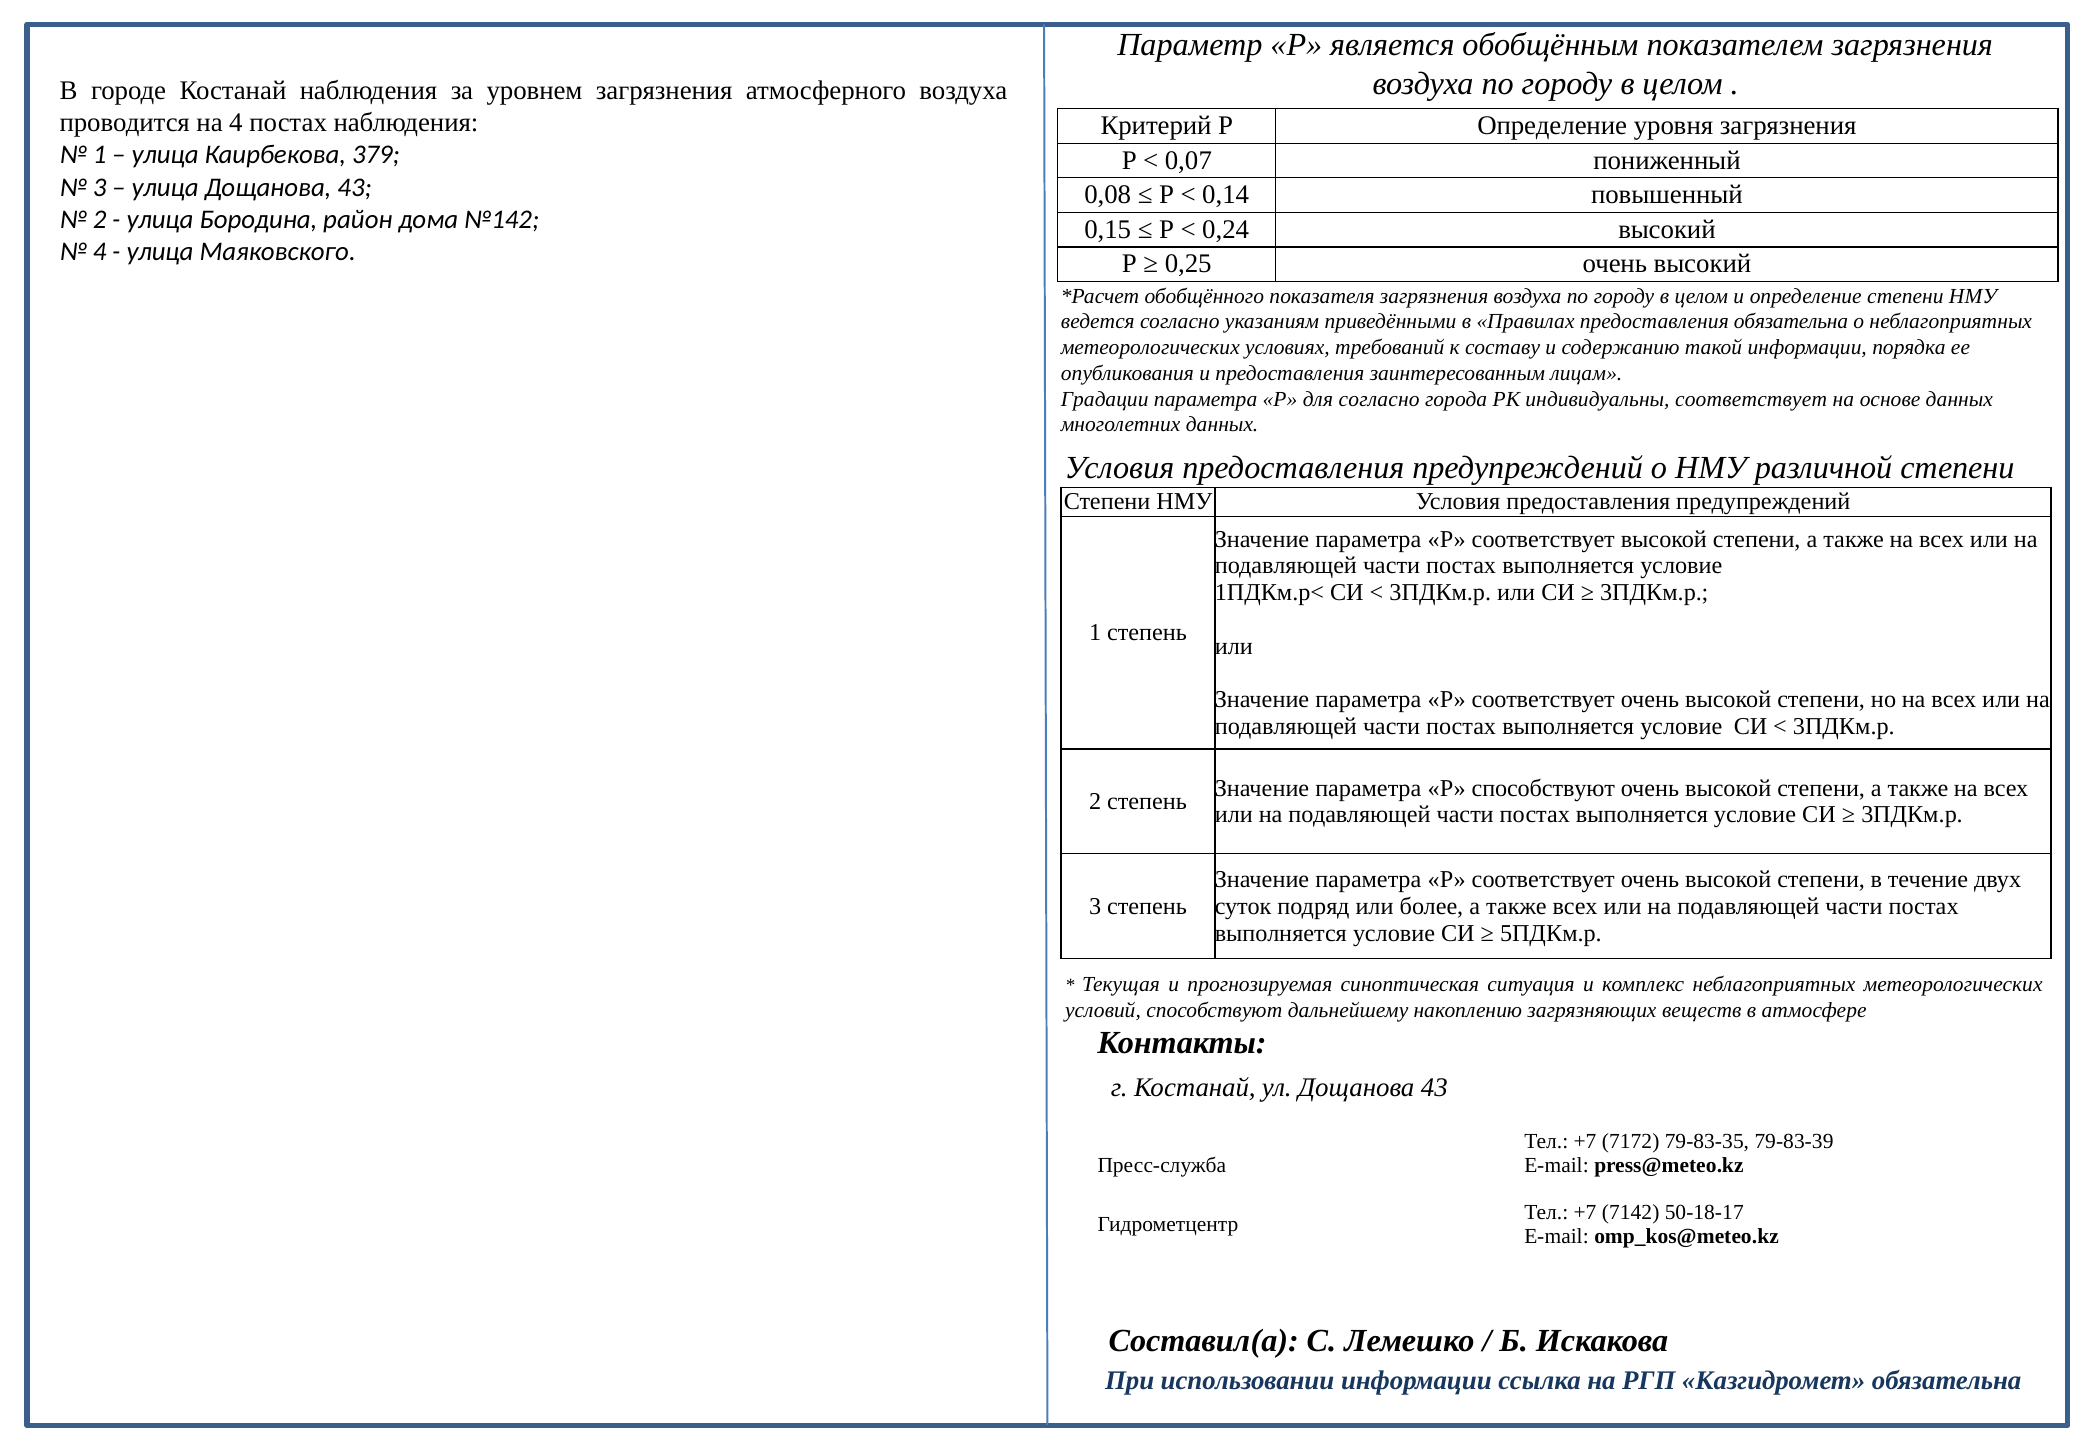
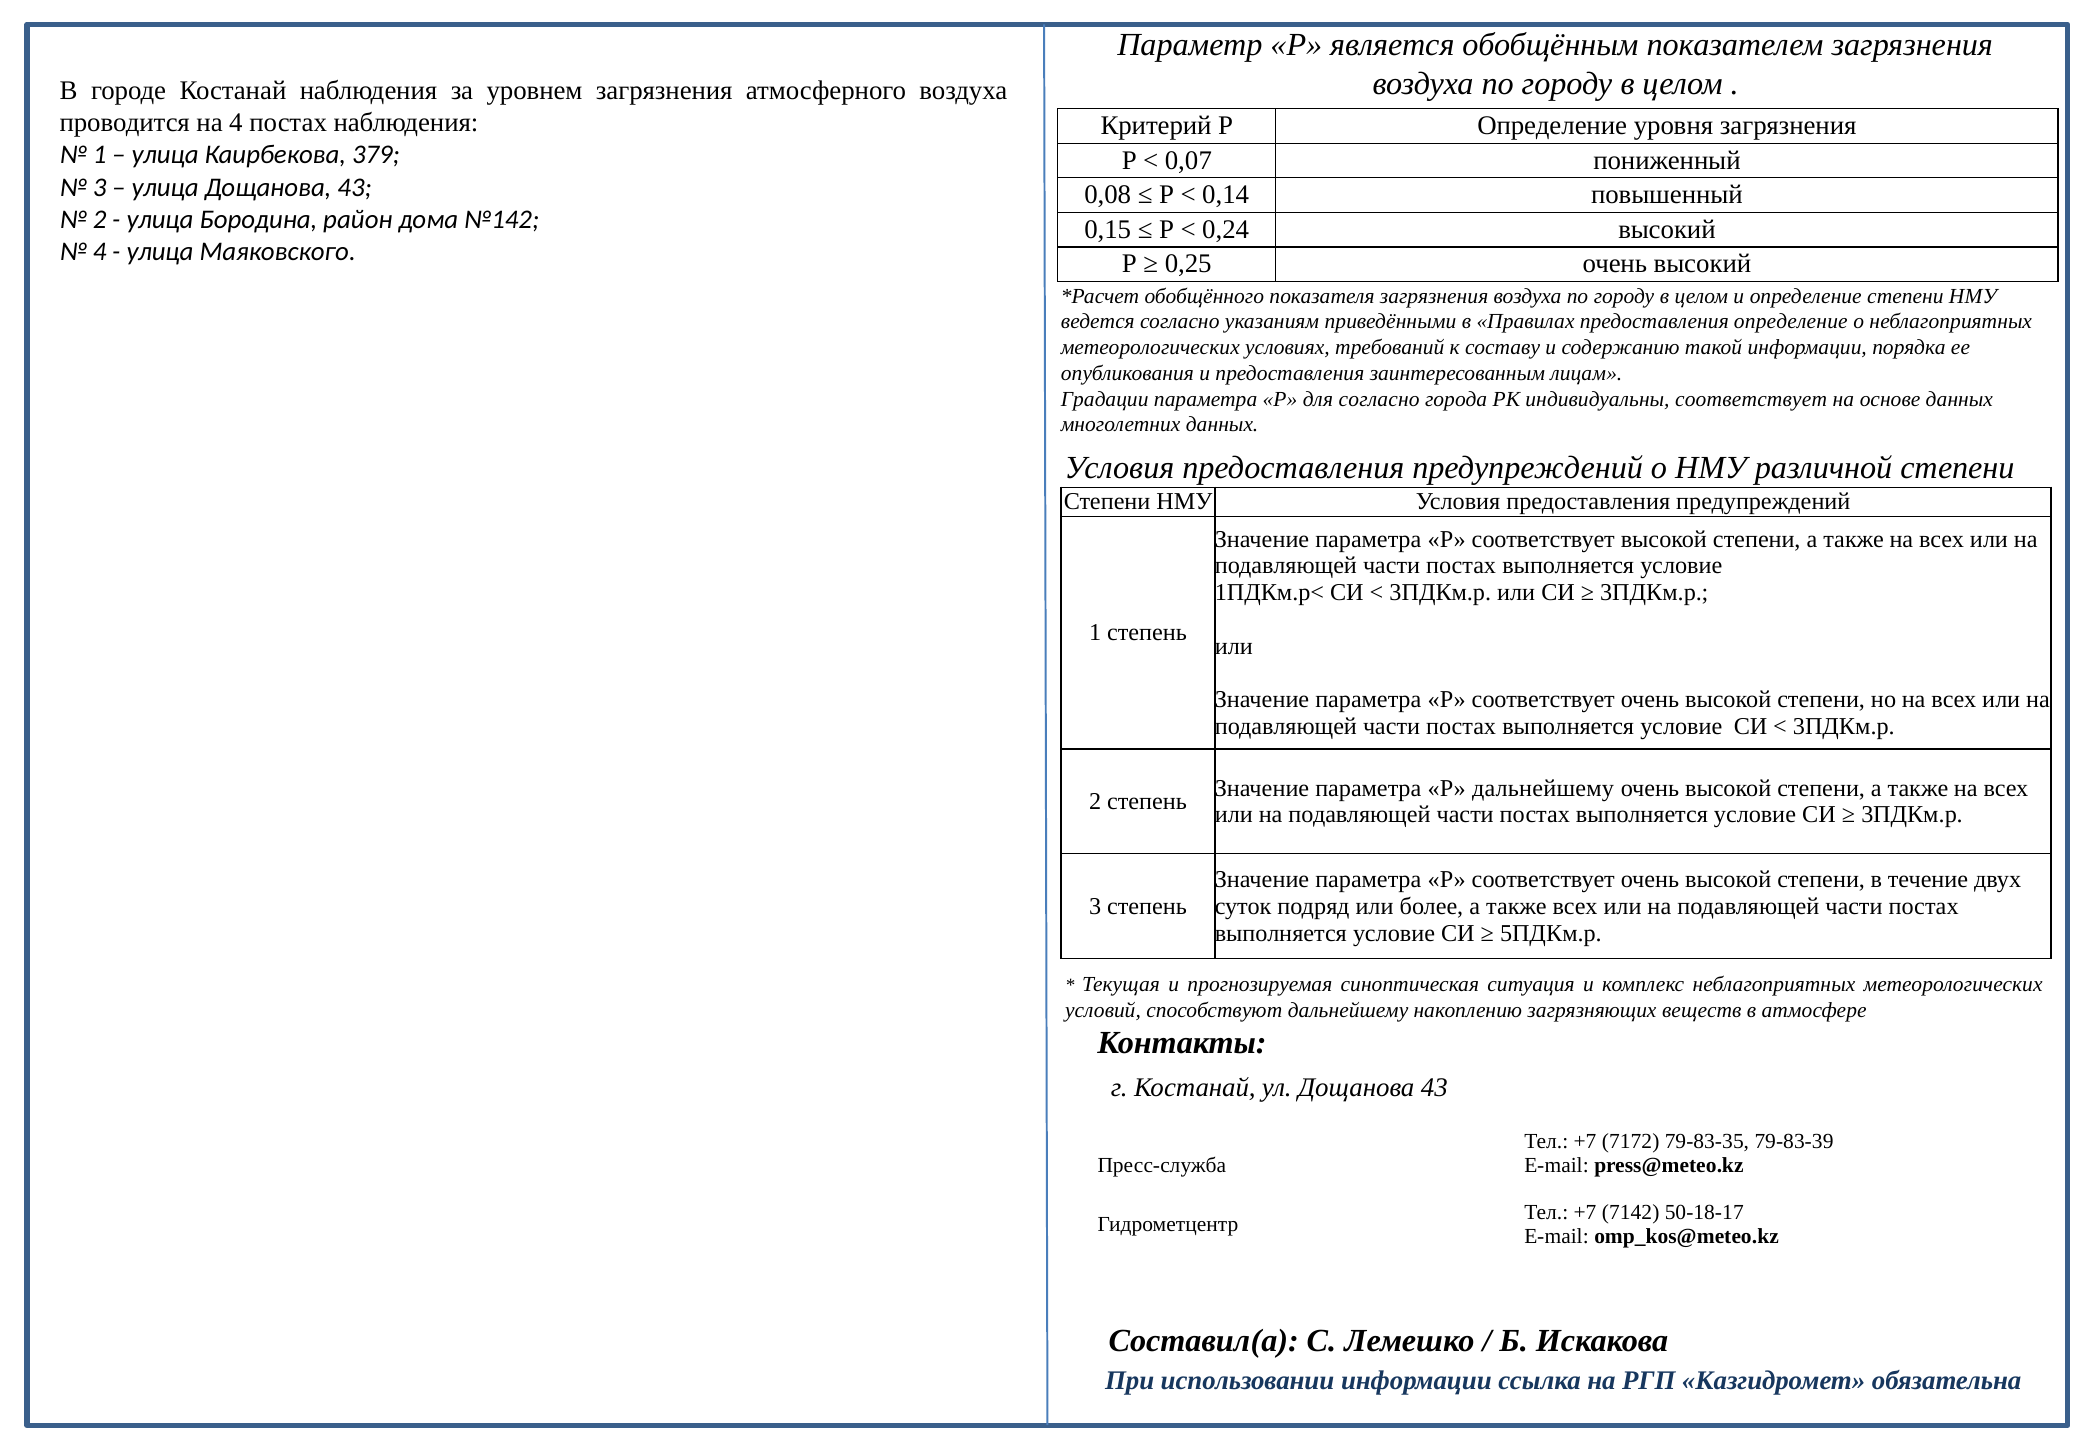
предоставления обязательна: обязательна -> определение
Р способствуют: способствуют -> дальнейшему
